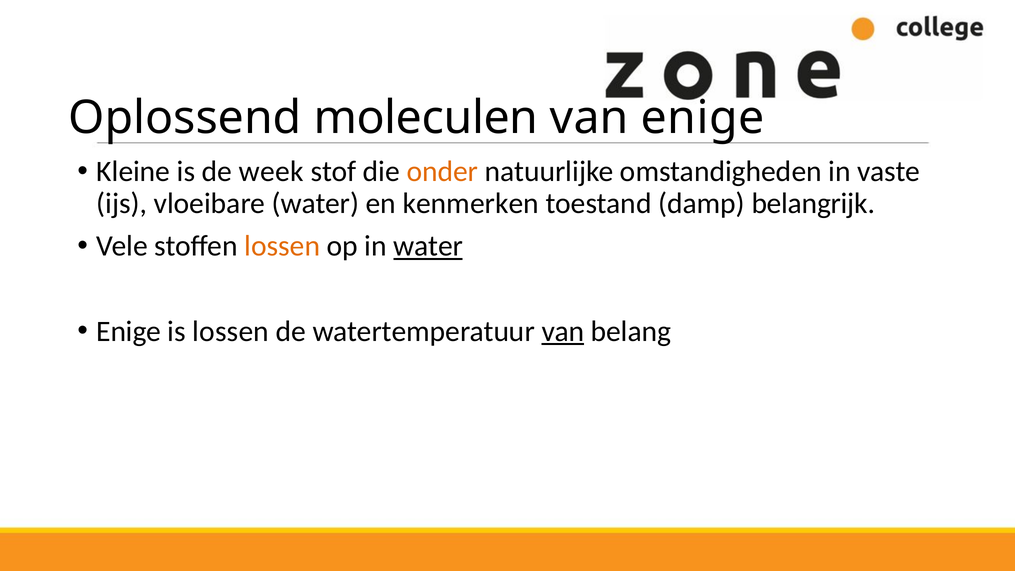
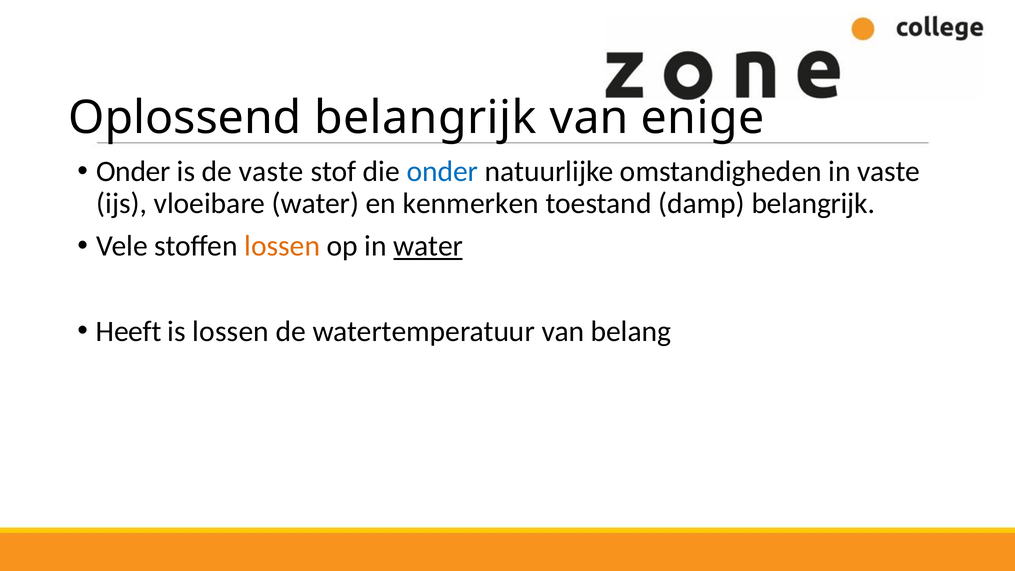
Oplossend moleculen: moleculen -> belangrijk
Kleine at (133, 172): Kleine -> Onder
de week: week -> vaste
onder at (442, 172) colour: orange -> blue
Enige at (129, 331): Enige -> Heeft
van at (563, 331) underline: present -> none
